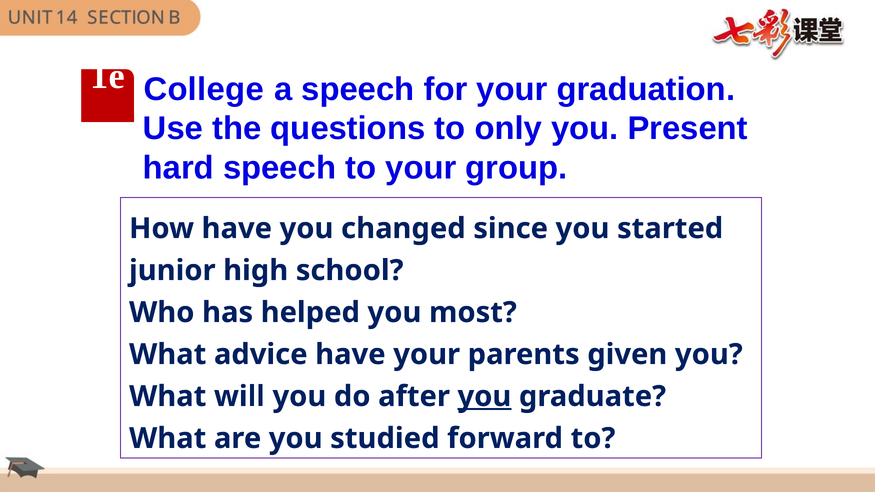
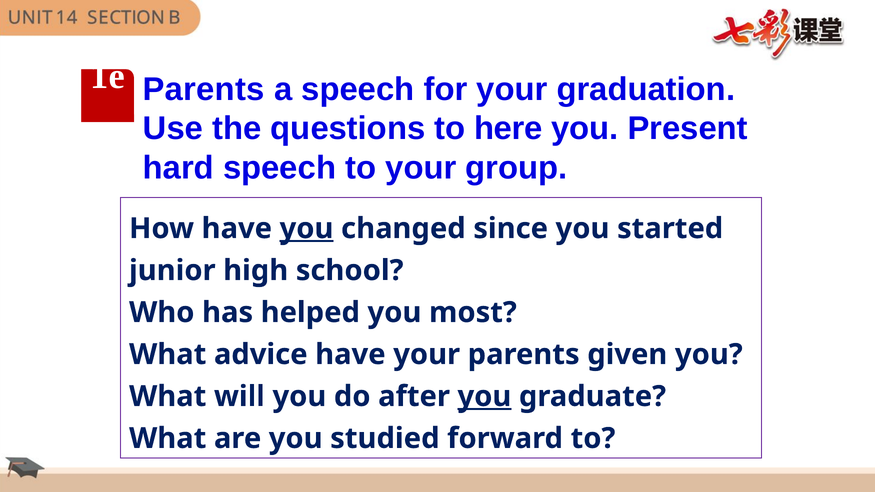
College at (204, 89): College -> Parents
only: only -> here
you at (307, 229) underline: none -> present
